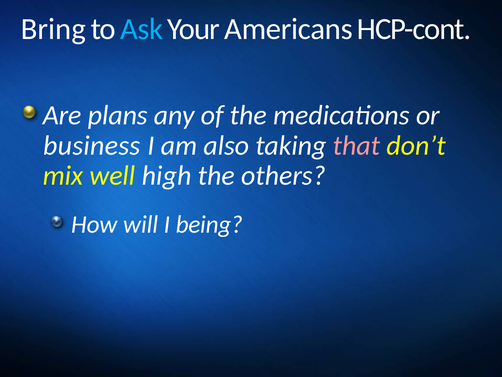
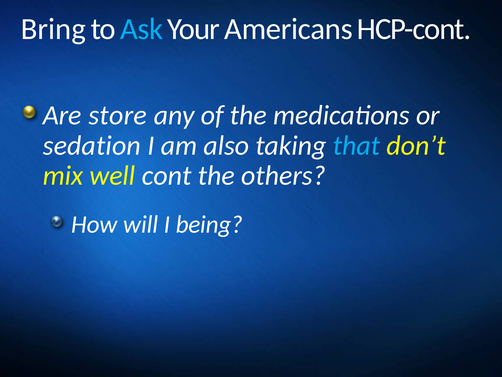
plans: plans -> store
business: business -> sedation
that colour: pink -> light blue
high: high -> cont
